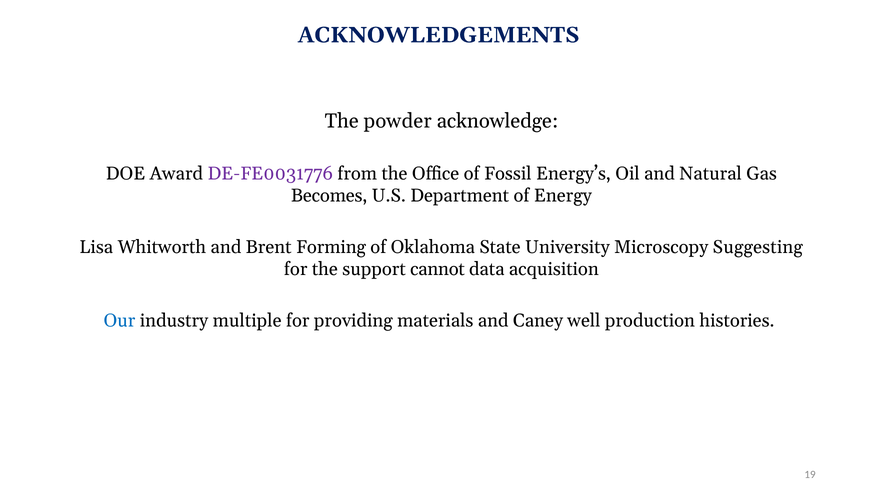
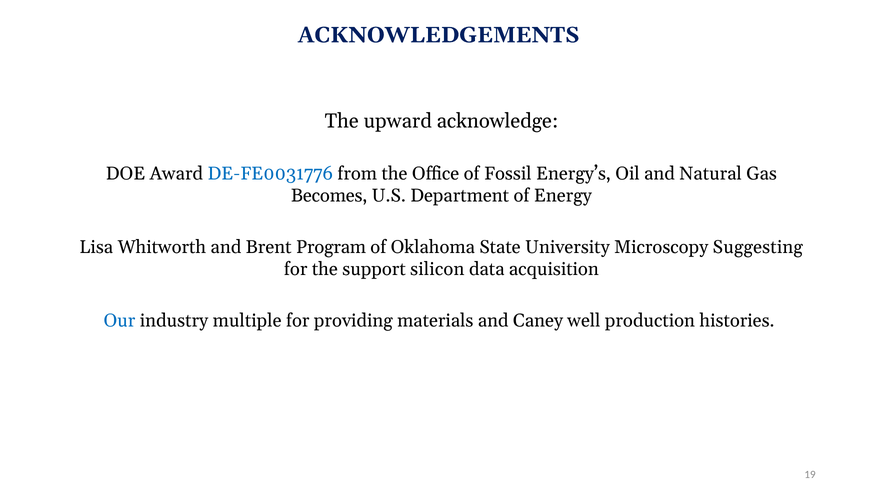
powder: powder -> upward
DE-FE0031776 colour: purple -> blue
Forming: Forming -> Program
cannot: cannot -> silicon
